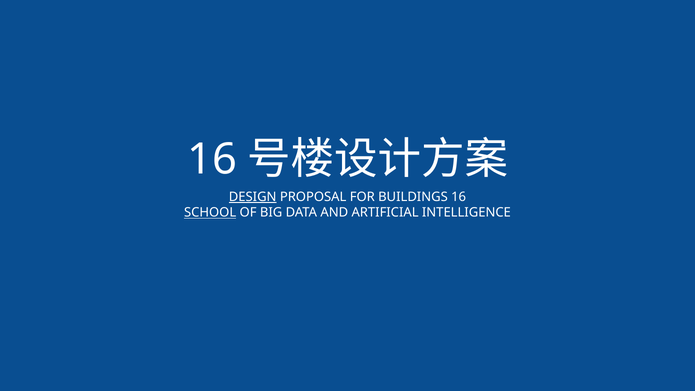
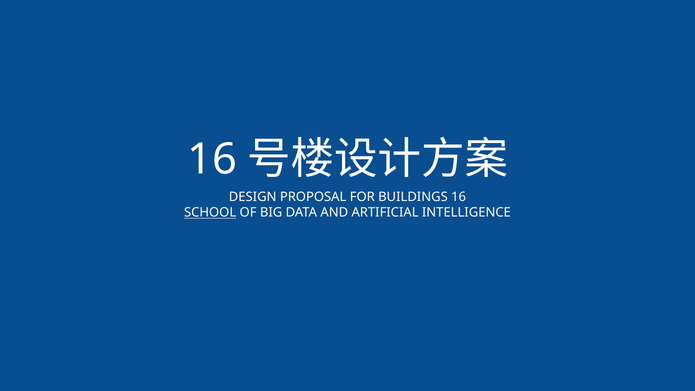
DESIGN underline: present -> none
